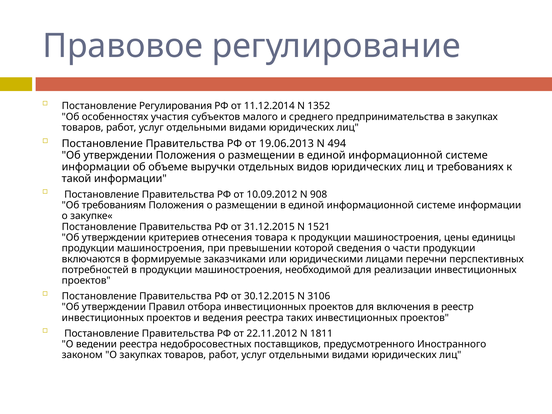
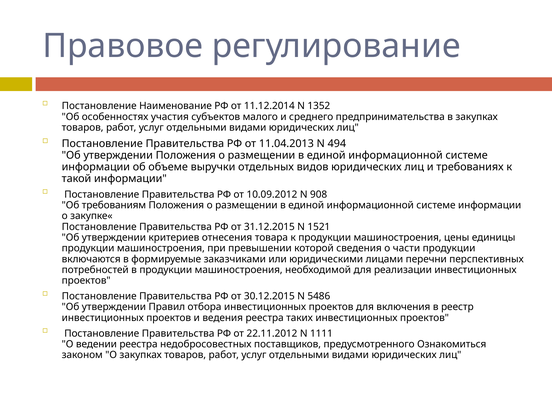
Регулирования: Регулирования -> Наименование
19.06.2013: 19.06.2013 -> 11.04.2013
3106: 3106 -> 5486
1811: 1811 -> 1111
Иностранного: Иностранного -> Ознакомиться
